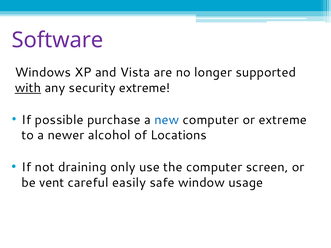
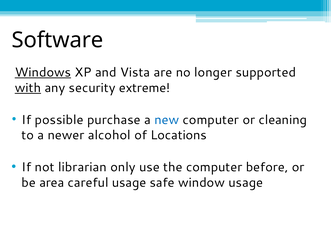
Software colour: purple -> black
Windows underline: none -> present
or extreme: extreme -> cleaning
draining: draining -> librarian
screen: screen -> before
vent: vent -> area
careful easily: easily -> usage
